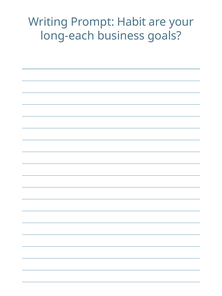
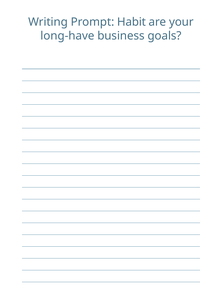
long-each: long-each -> long-have
